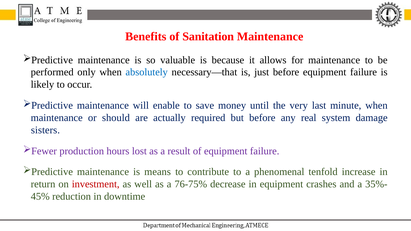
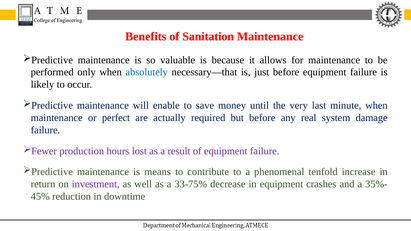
should: should -> perfect
sisters at (45, 130): sisters -> failure
investment colour: red -> purple
76-75%: 76-75% -> 33-75%
